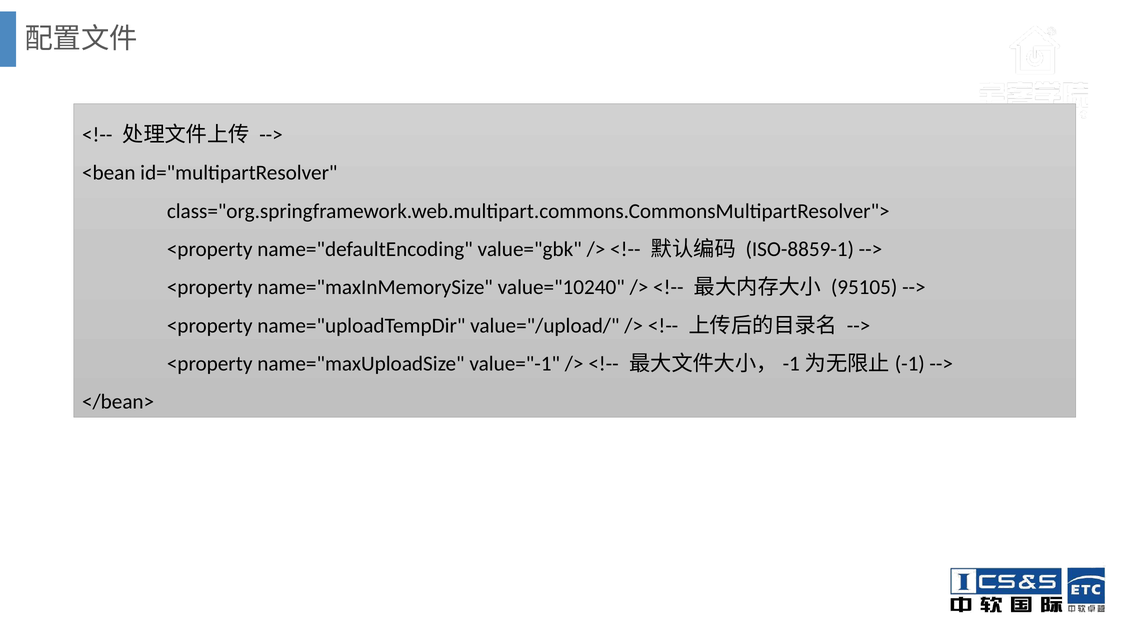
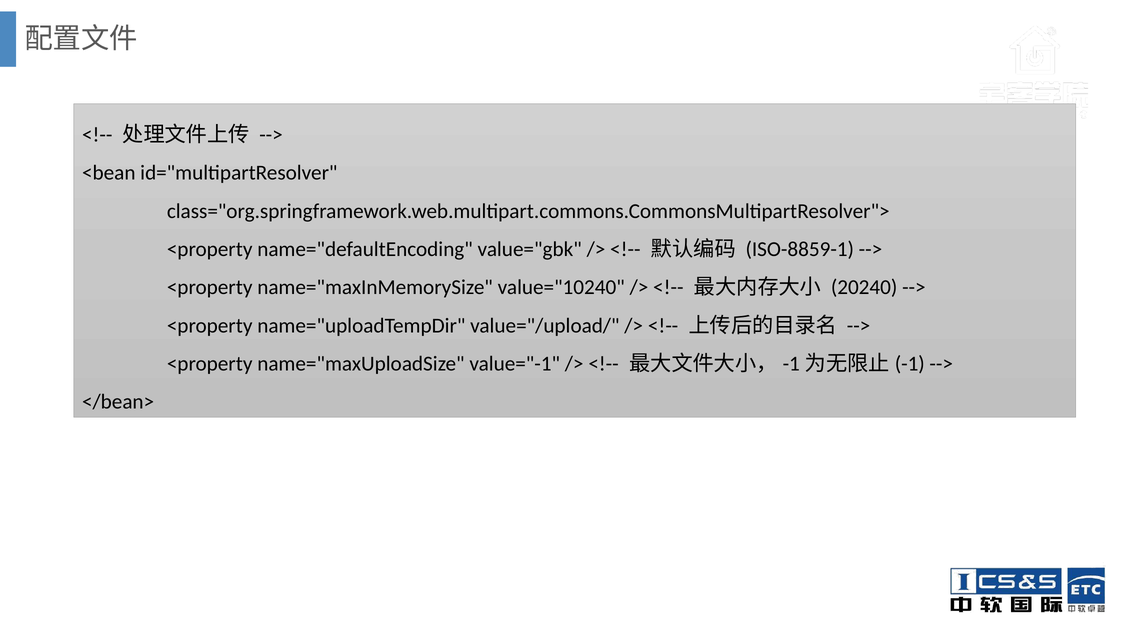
95105: 95105 -> 20240
